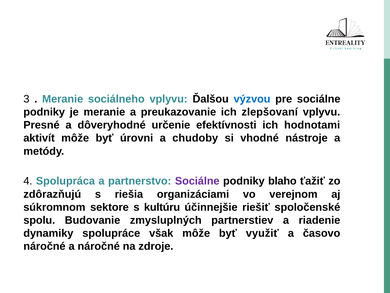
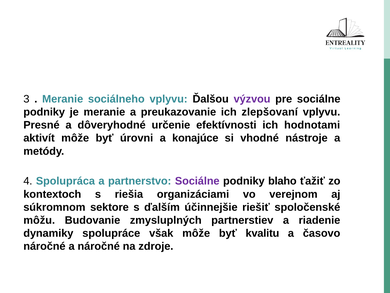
výzvou colour: blue -> purple
chudoby: chudoby -> konajúce
zdôrazňujú: zdôrazňujú -> kontextoch
kultúru: kultúru -> ďalším
spolu: spolu -> môžu
využiť: využiť -> kvalitu
